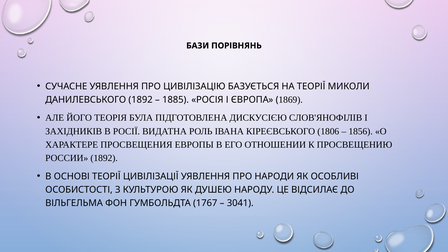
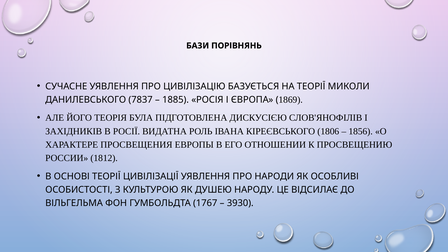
ДАНИЛЕВСЬКОГО 1892: 1892 -> 7837
РОССИИ 1892: 1892 -> 1812
3041: 3041 -> 3930
